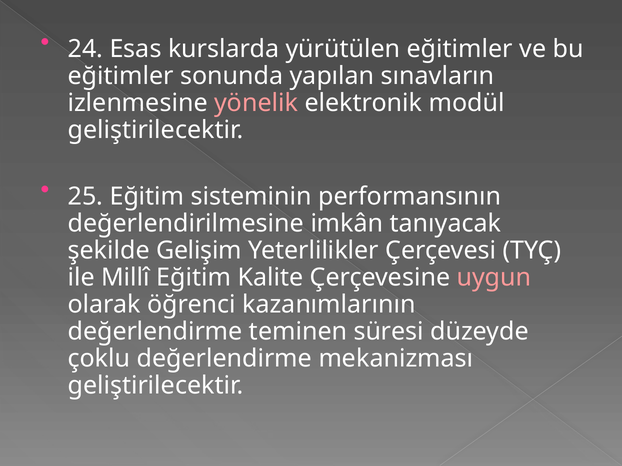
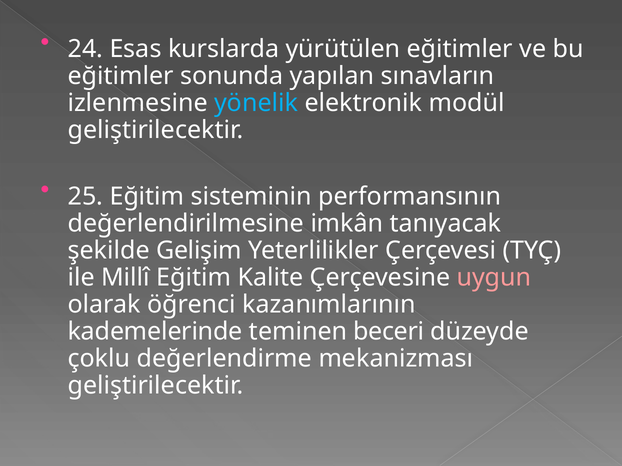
yönelik colour: pink -> light blue
değerlendirme at (155, 332): değerlendirme -> kademelerinde
süresi: süresi -> beceri
